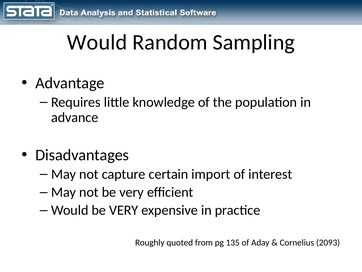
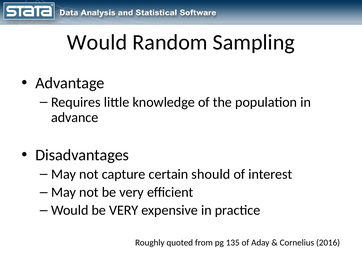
import: import -> should
2093: 2093 -> 2016
